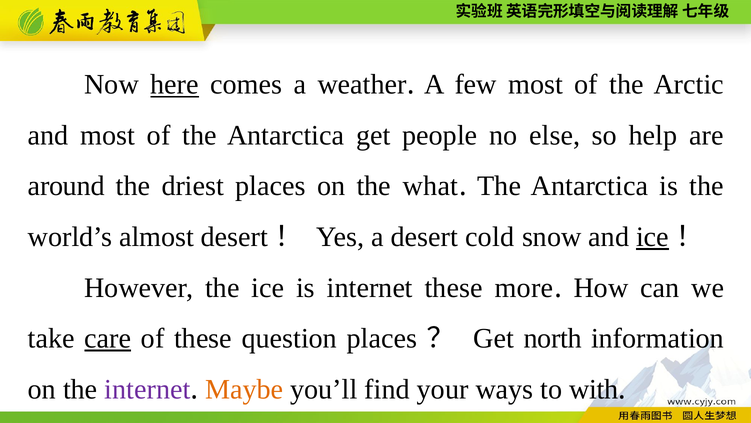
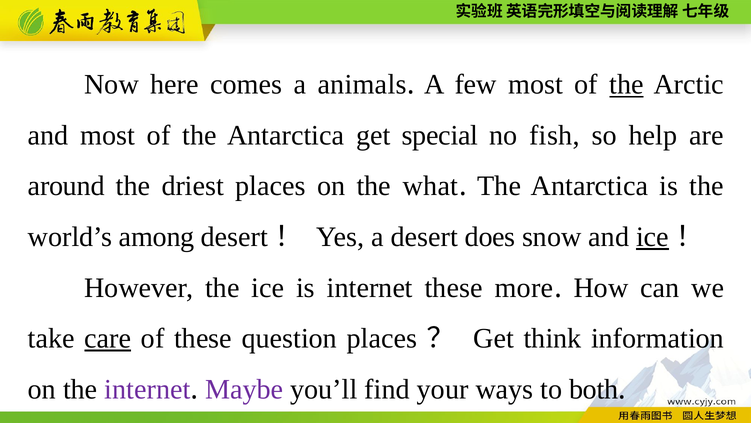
here underline: present -> none
weather: weather -> animals
the at (626, 85) underline: none -> present
people: people -> special
else: else -> fish
almost: almost -> among
cold: cold -> does
north: north -> think
Maybe colour: orange -> purple
with: with -> both
